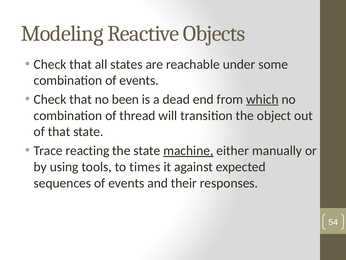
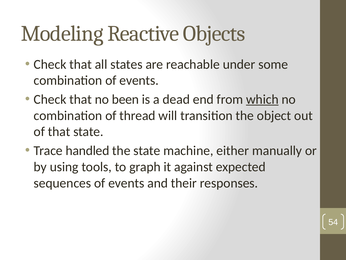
reacting: reacting -> handled
machine underline: present -> none
times: times -> graph
